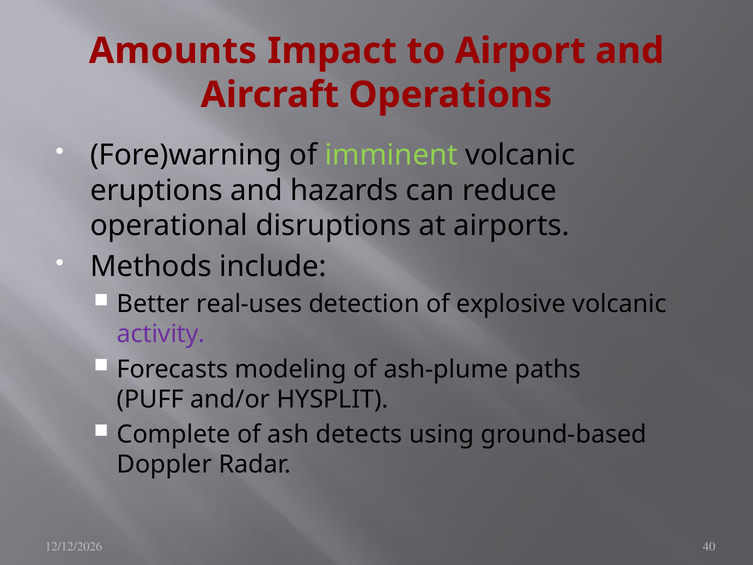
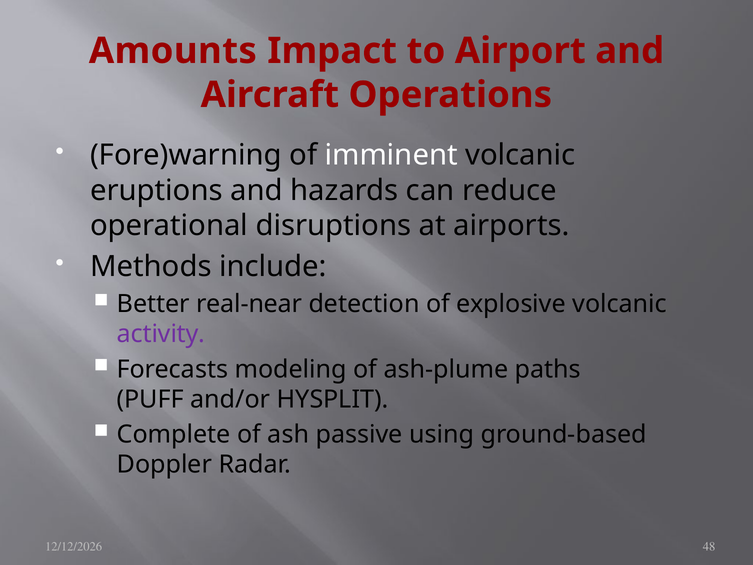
imminent colour: light green -> white
real-uses: real-uses -> real-near
detects: detects -> passive
40: 40 -> 48
